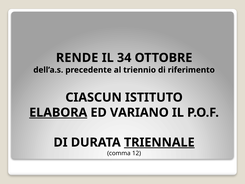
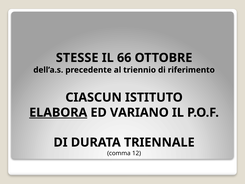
RENDE: RENDE -> STESSE
34: 34 -> 66
TRIENNALE underline: present -> none
